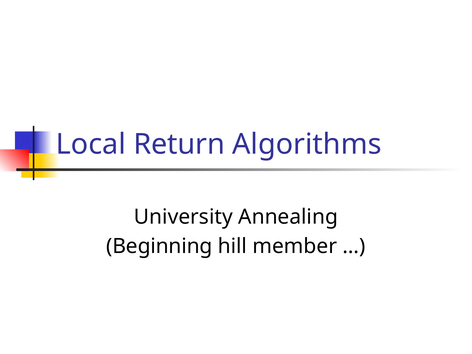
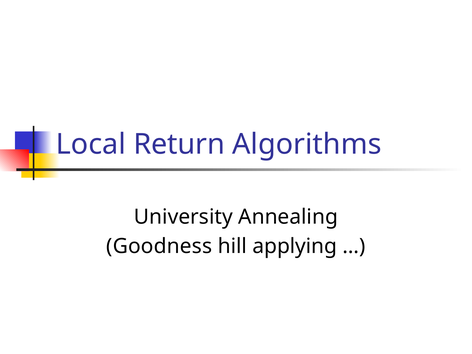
Beginning: Beginning -> Goodness
member: member -> applying
